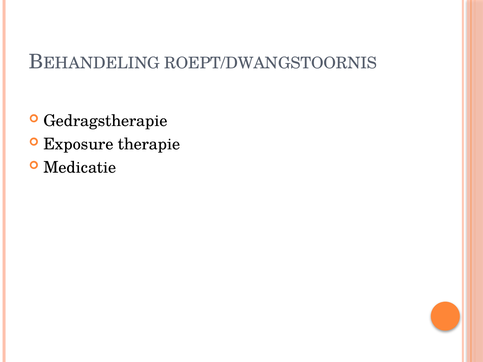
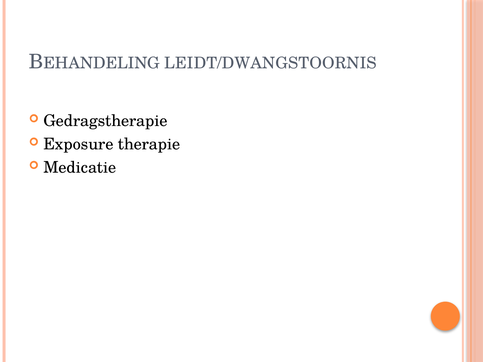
ROEPT/DWANGSTOORNIS: ROEPT/DWANGSTOORNIS -> LEIDT/DWANGSTOORNIS
